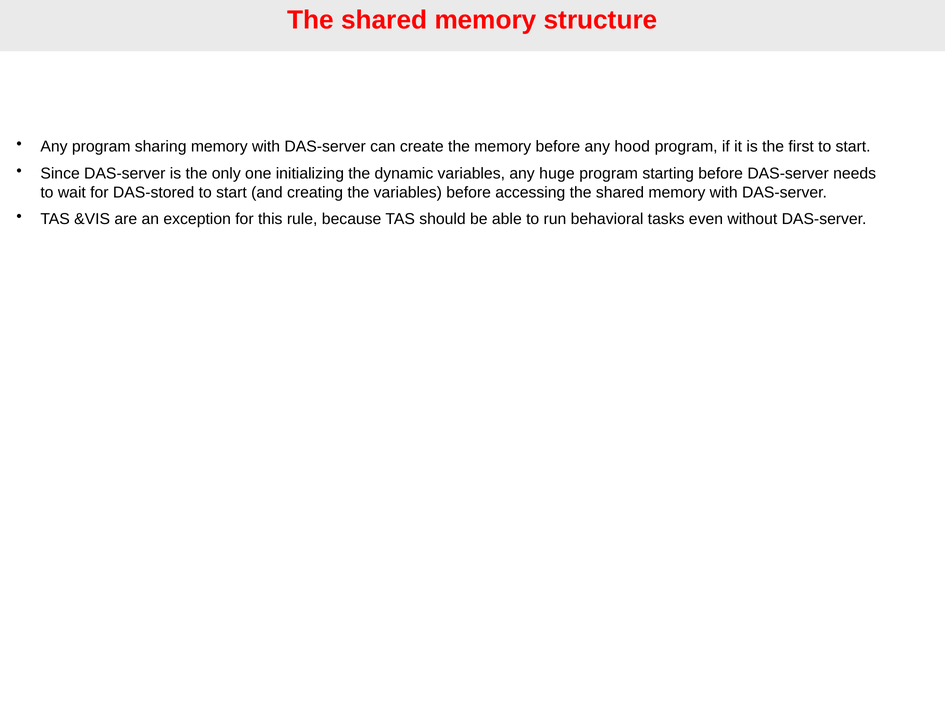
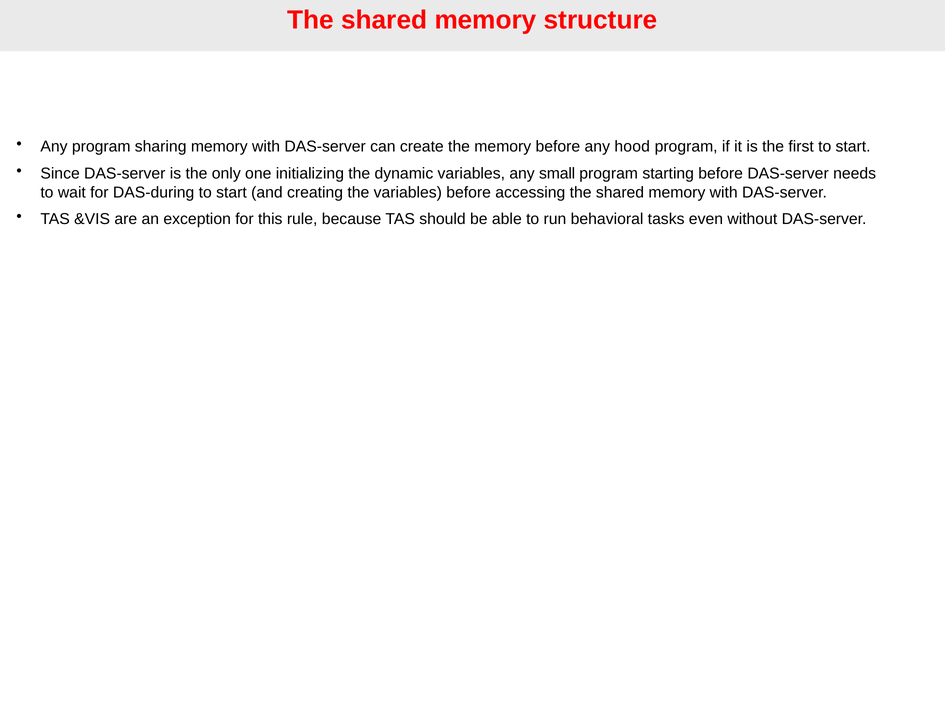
huge: huge -> small
DAS-stored: DAS-stored -> DAS-during
